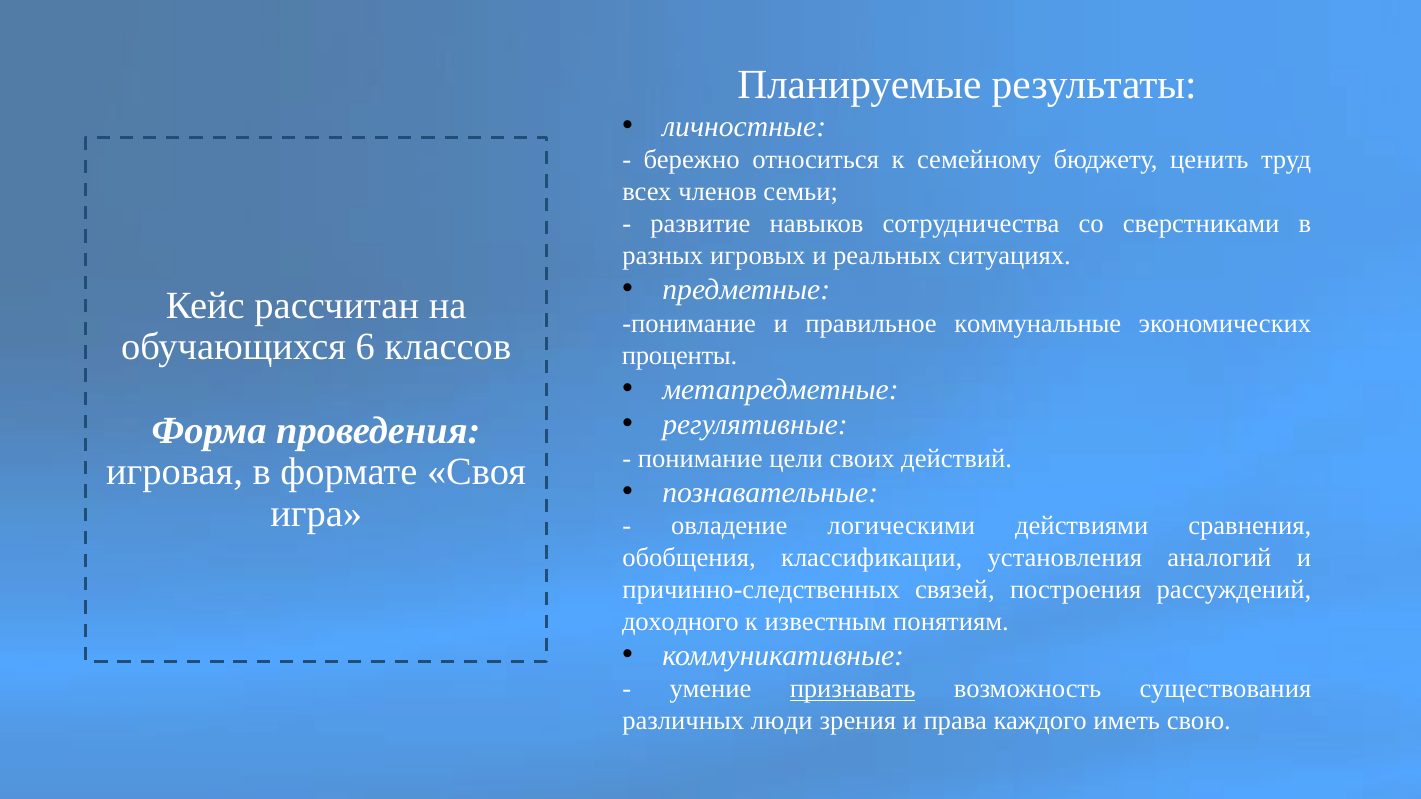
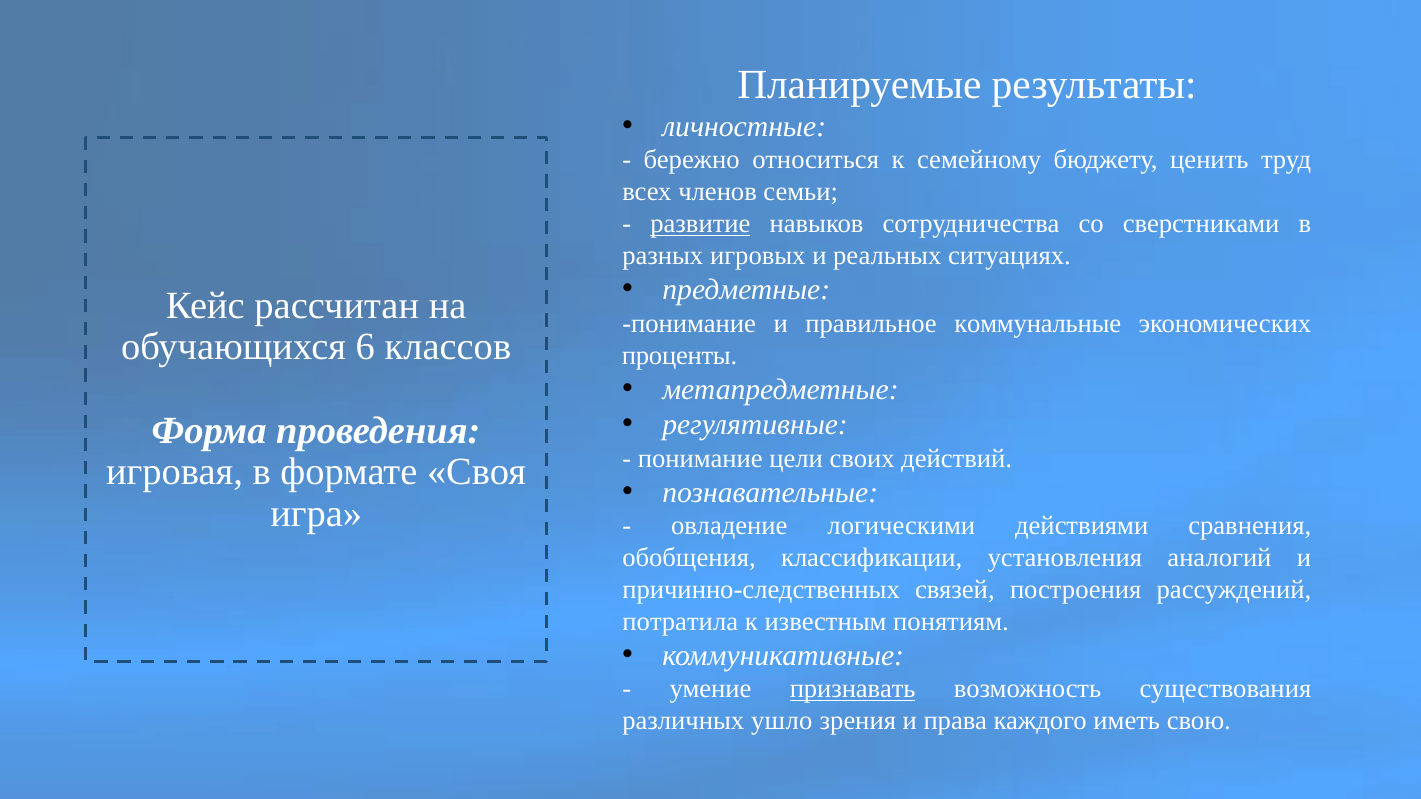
развитие underline: none -> present
доходного: доходного -> потратила
люди: люди -> ушло
